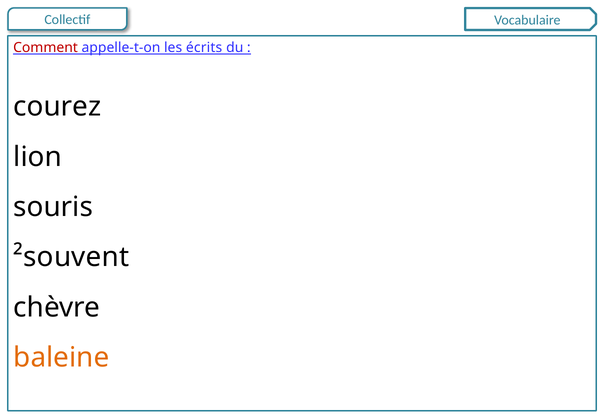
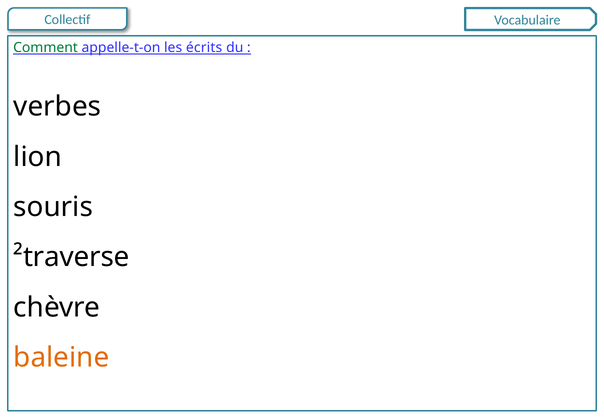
Comment colour: red -> green
courez: courez -> verbes
²souvent: ²souvent -> ²traverse
